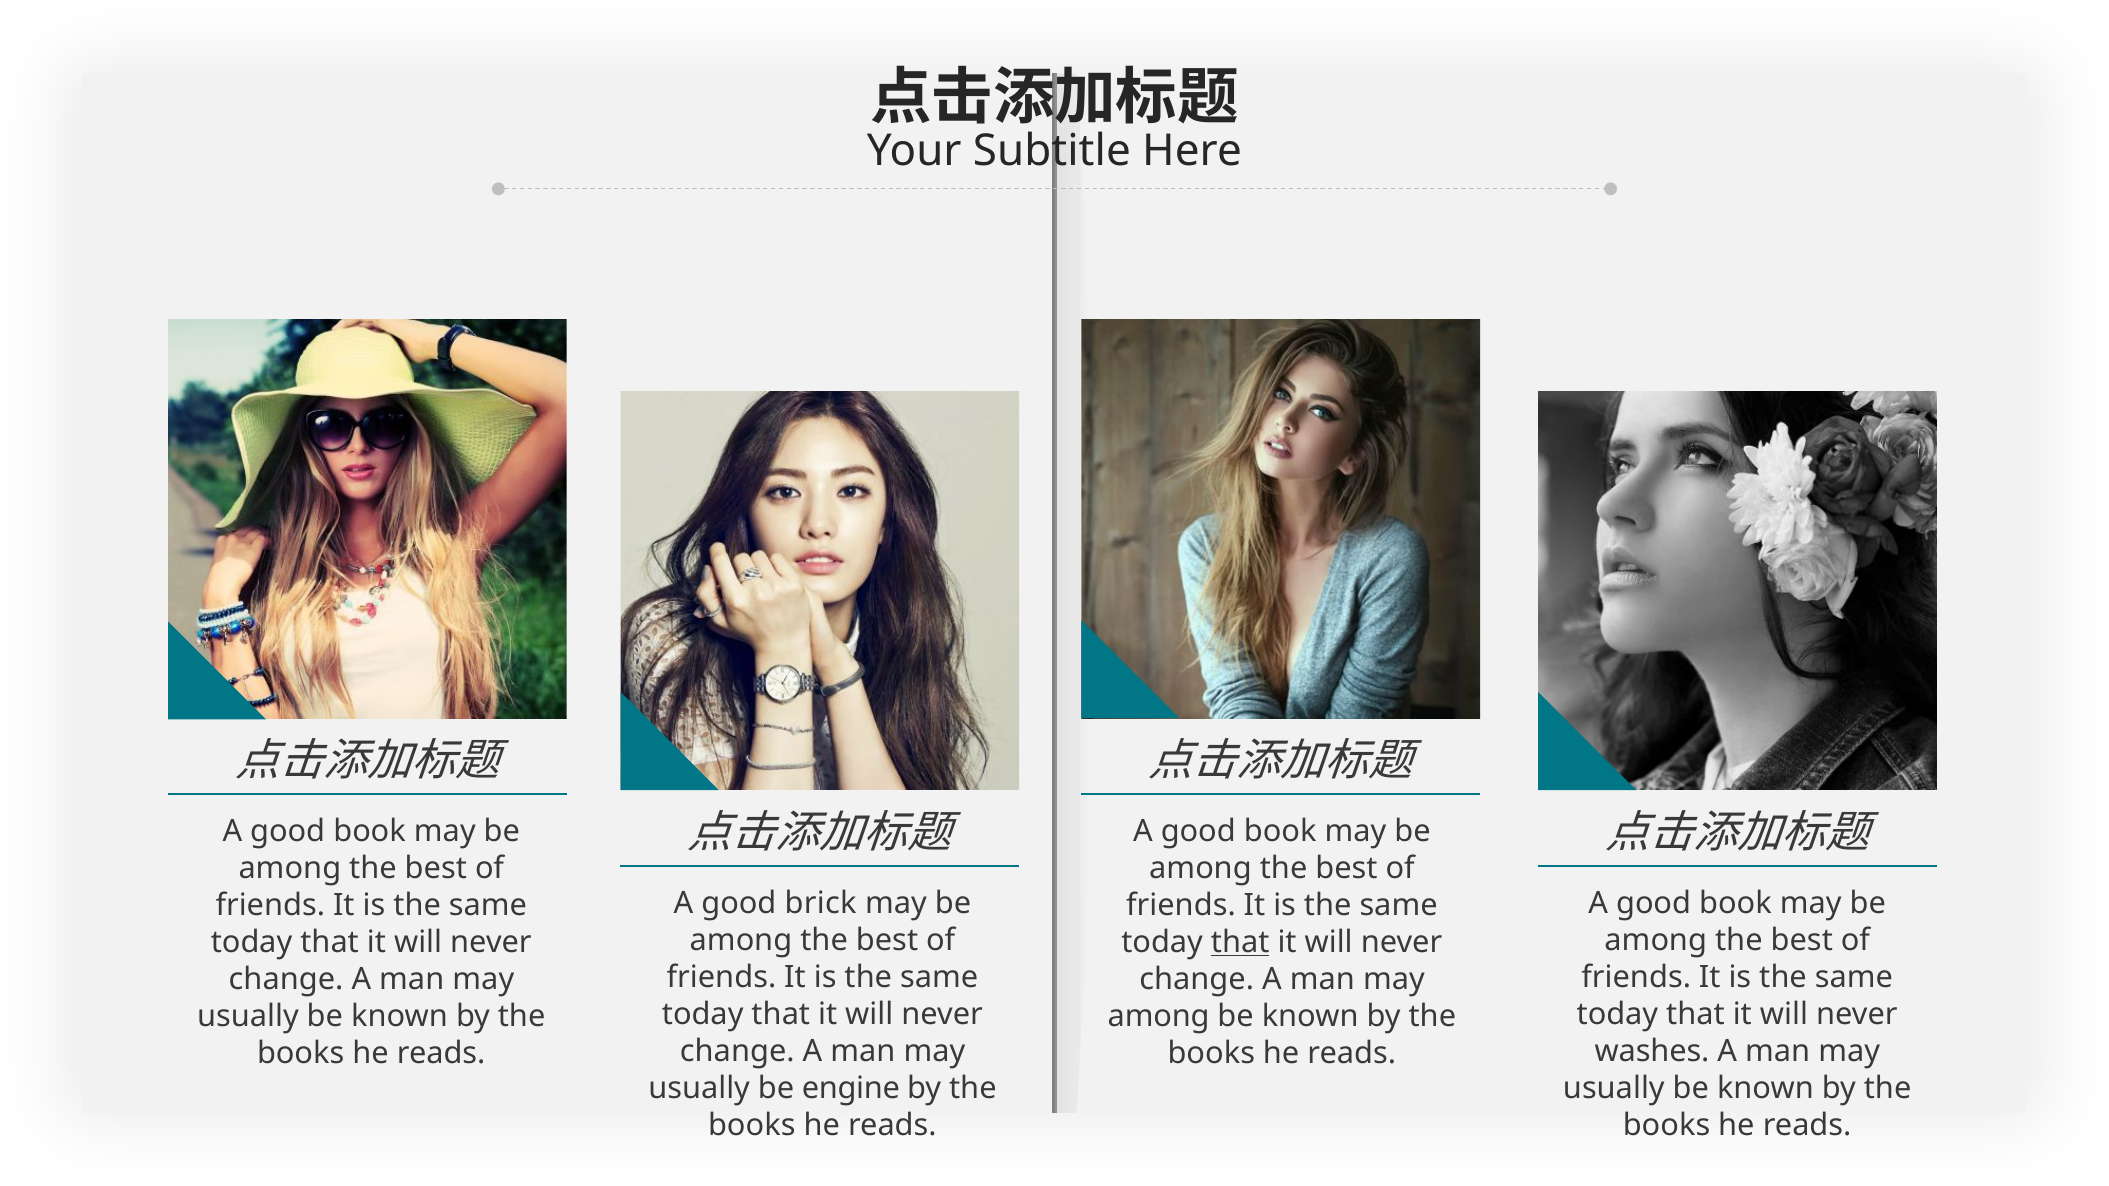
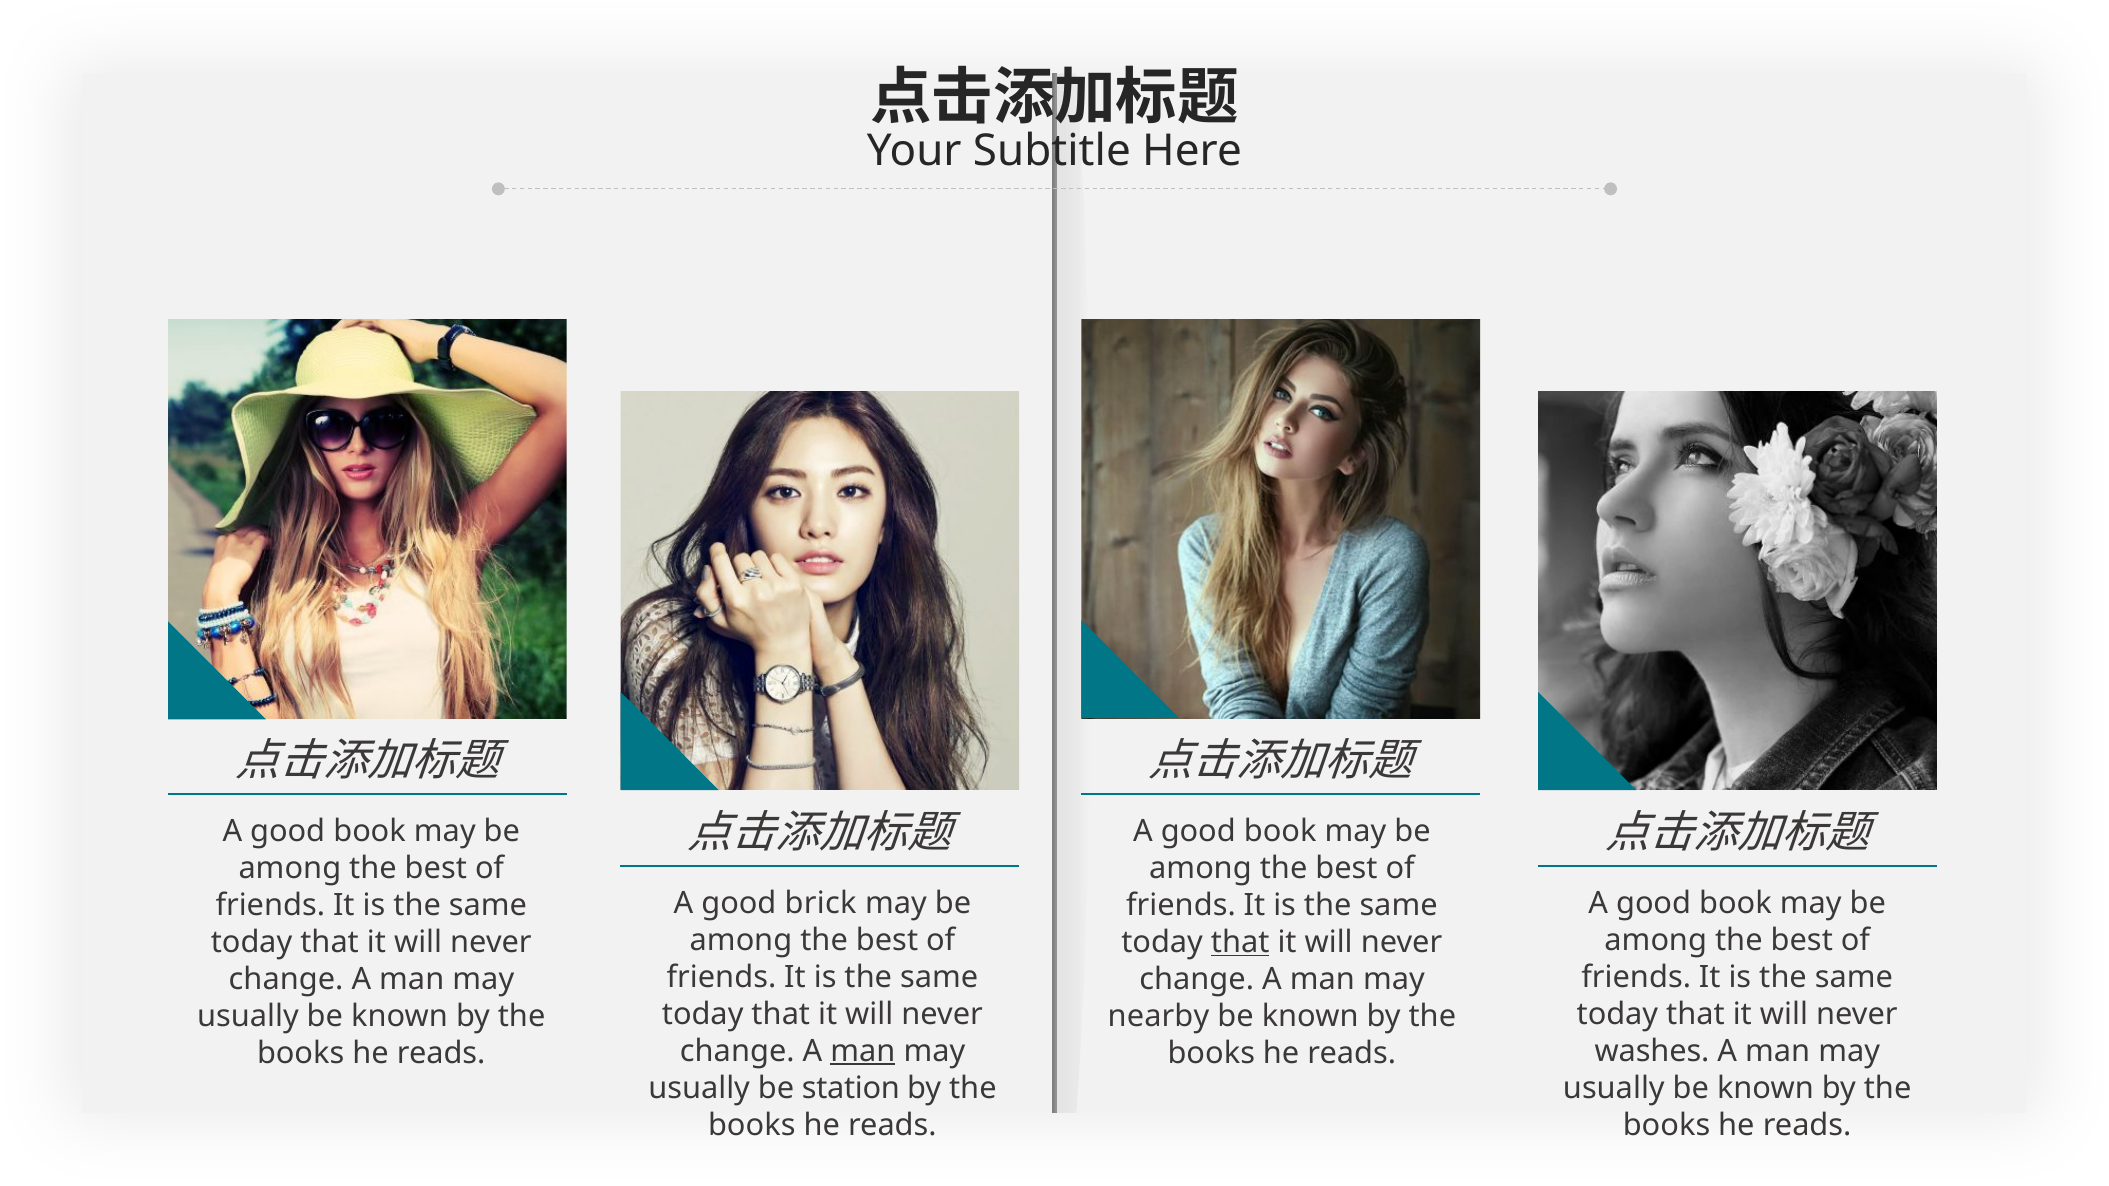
among at (1159, 1016): among -> nearby
man at (863, 1051) underline: none -> present
engine: engine -> station
